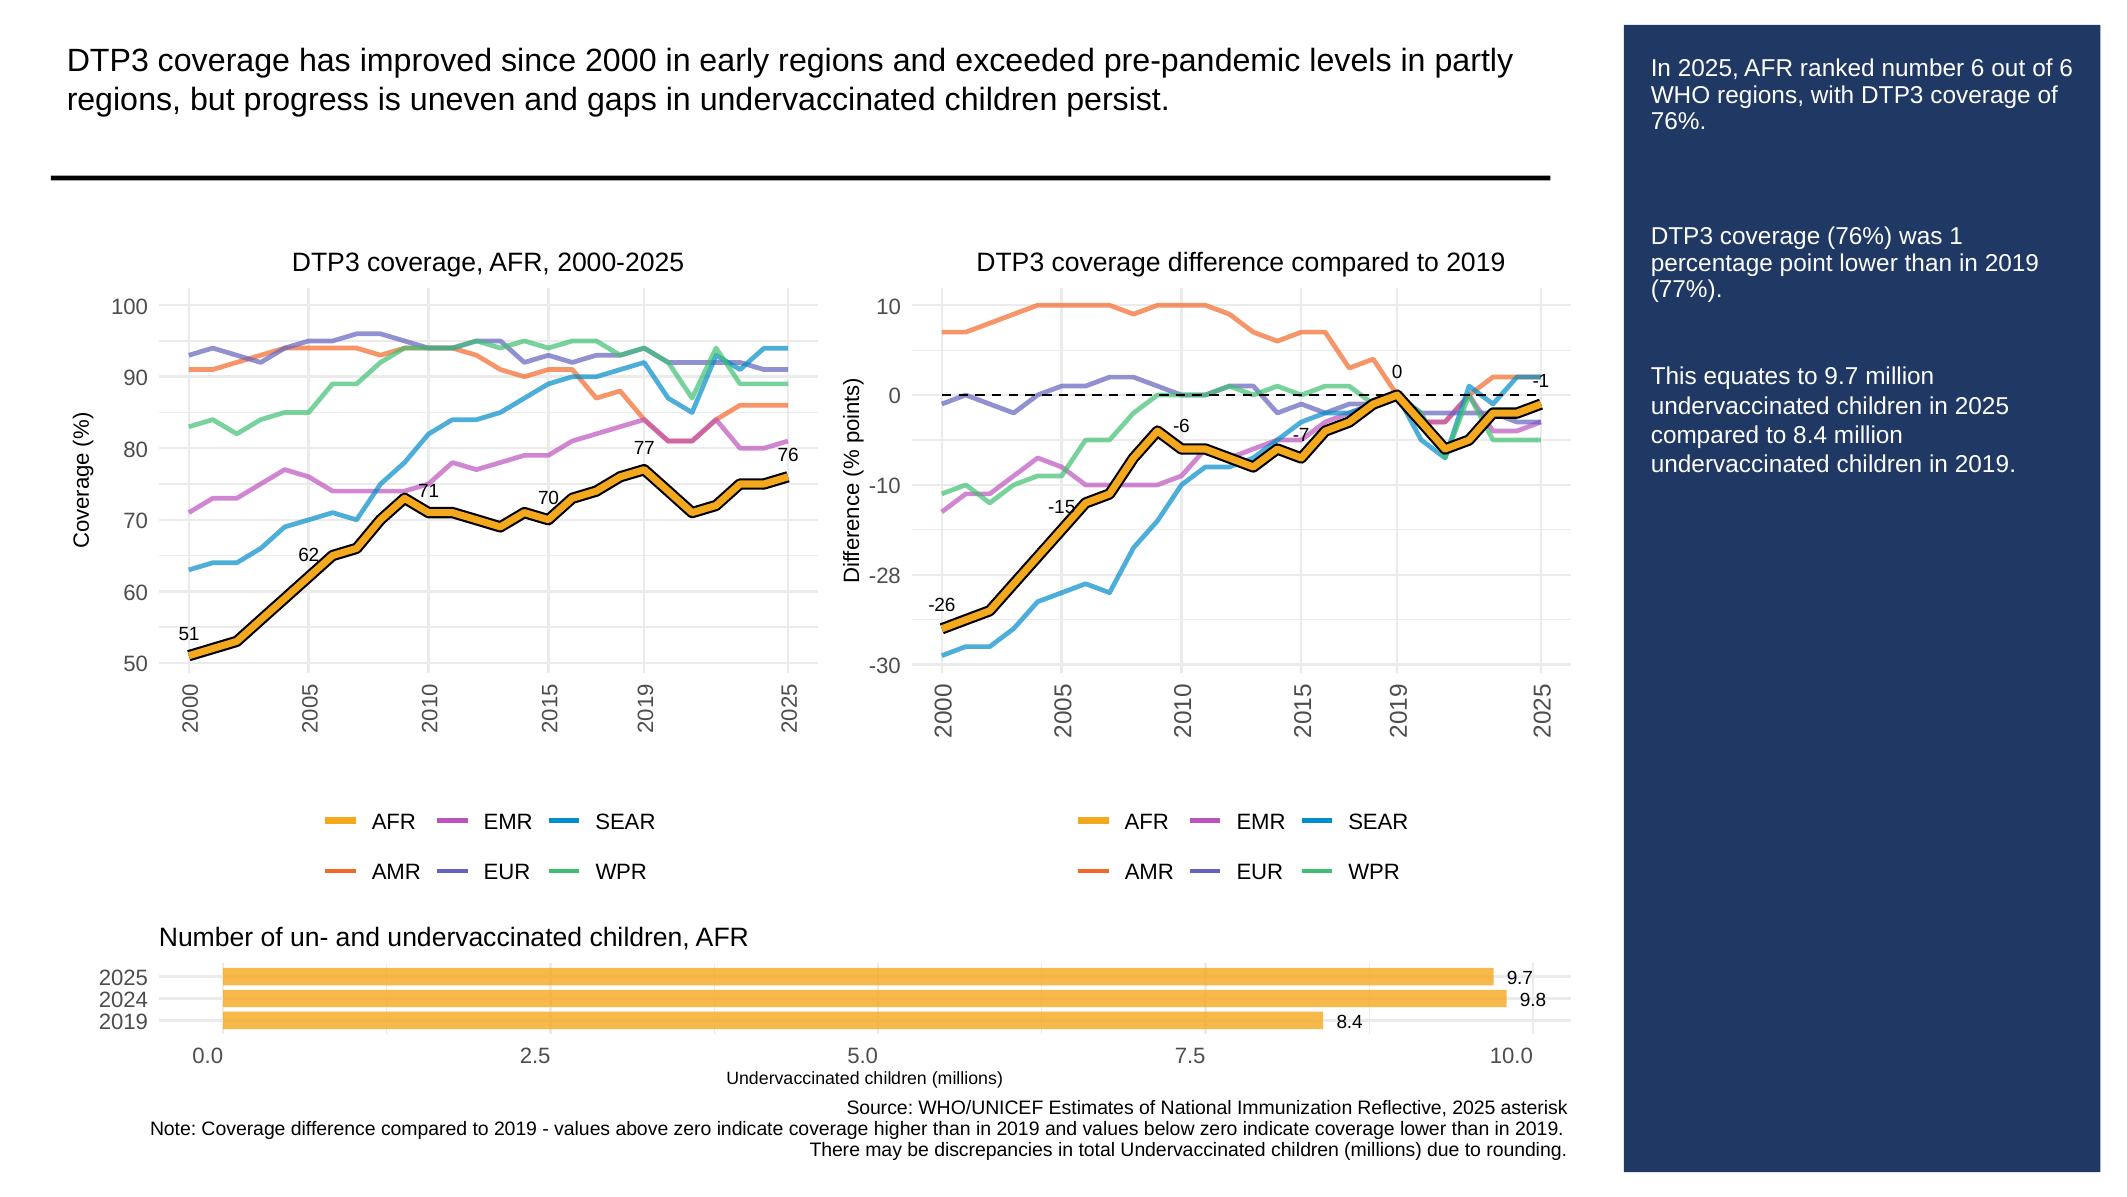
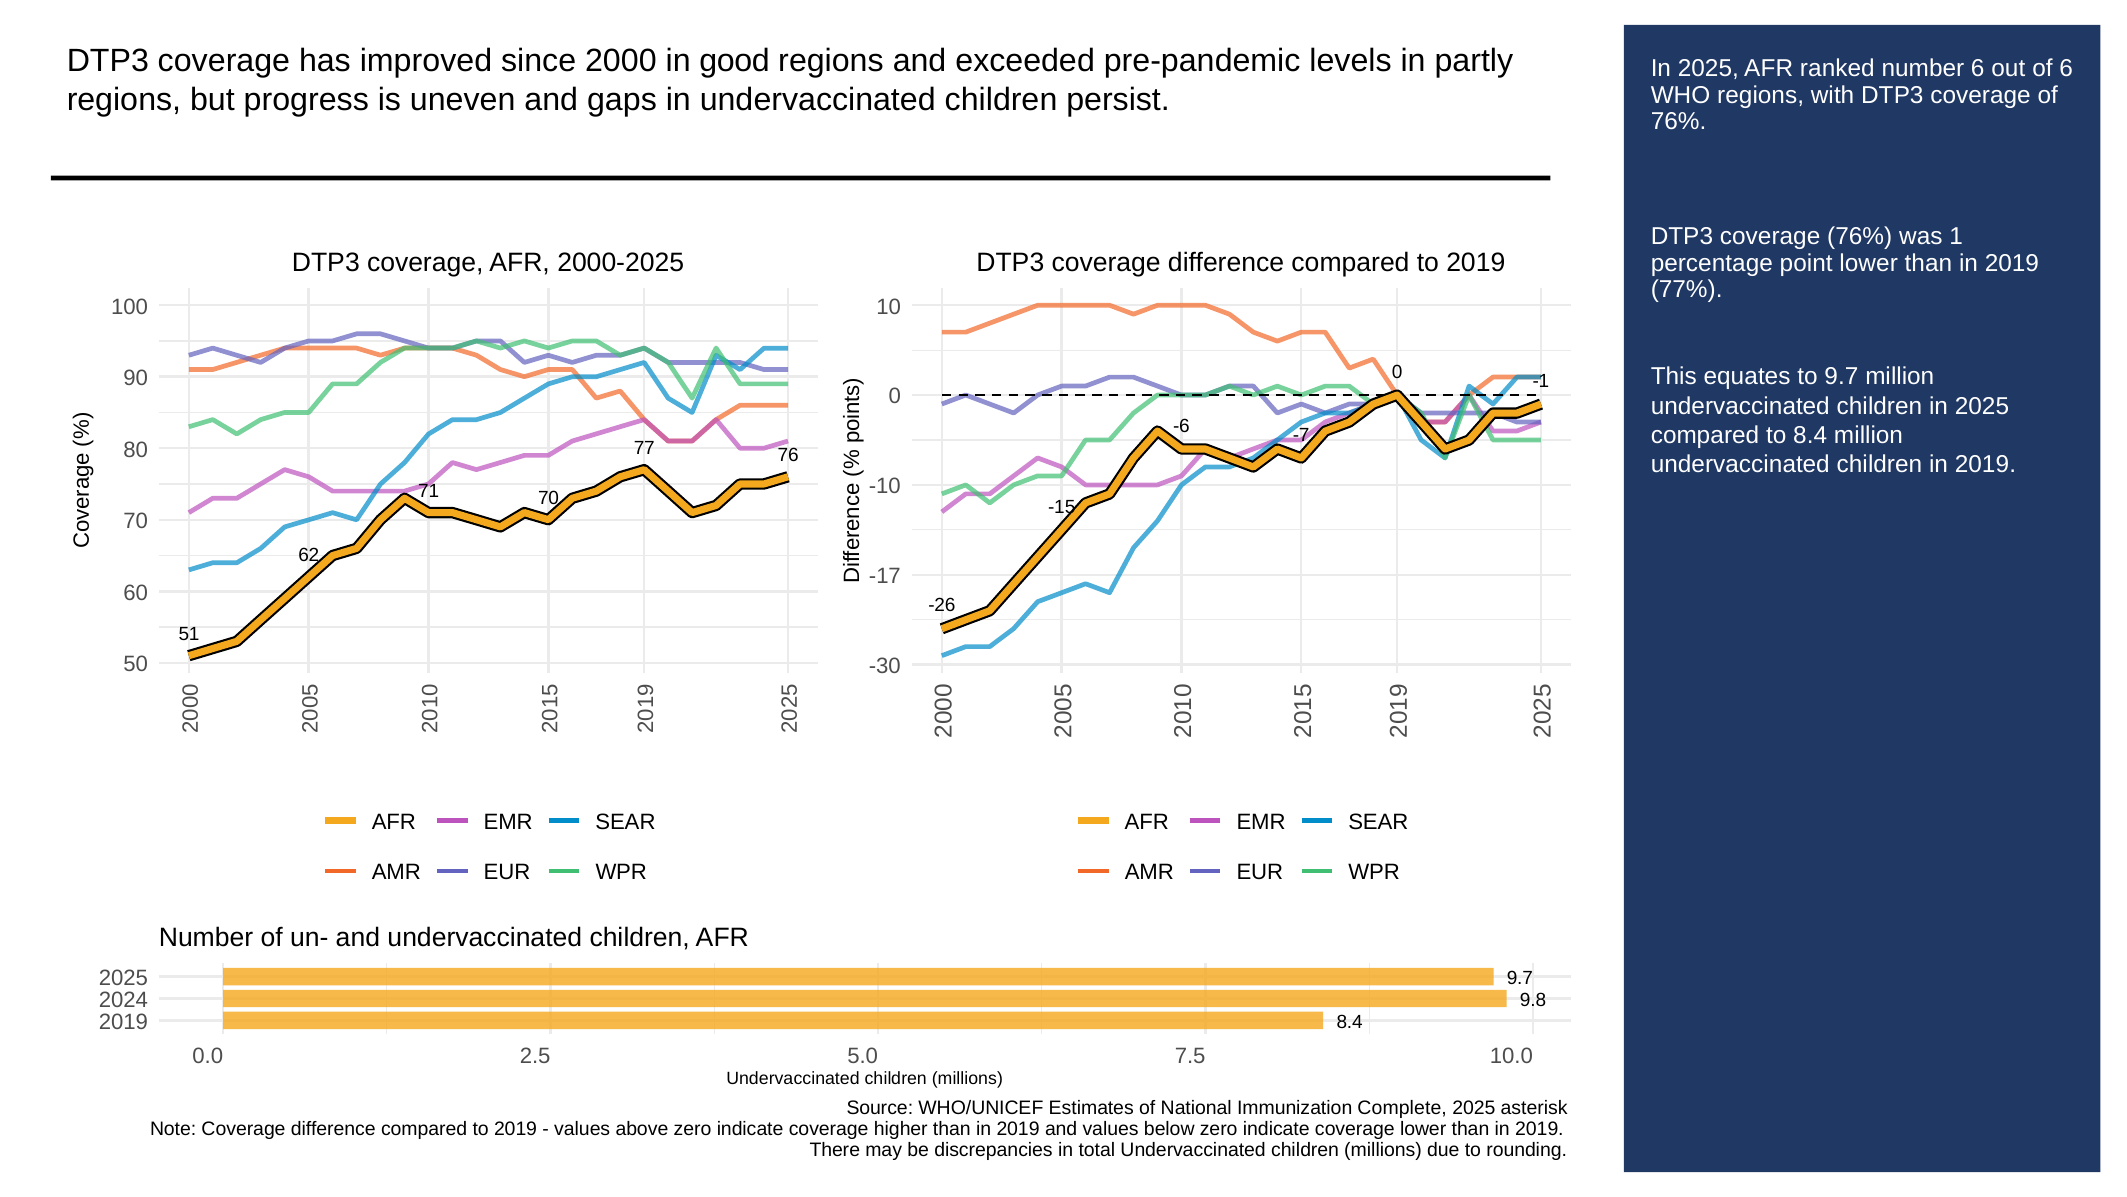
early: early -> good
-28: -28 -> -17
Reflective: Reflective -> Complete
